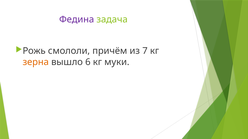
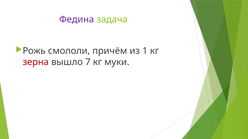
7: 7 -> 1
зерна colour: orange -> red
6: 6 -> 7
